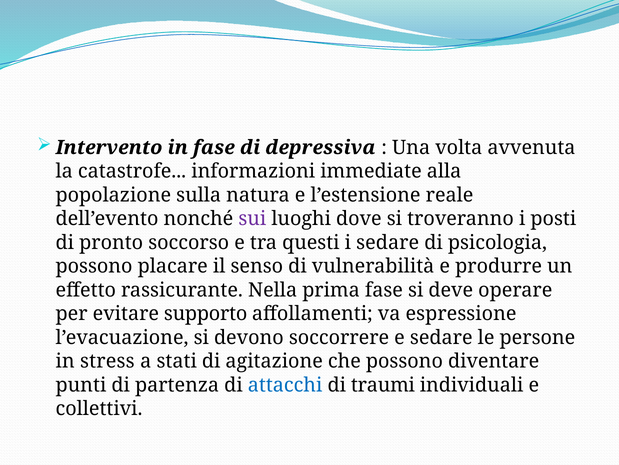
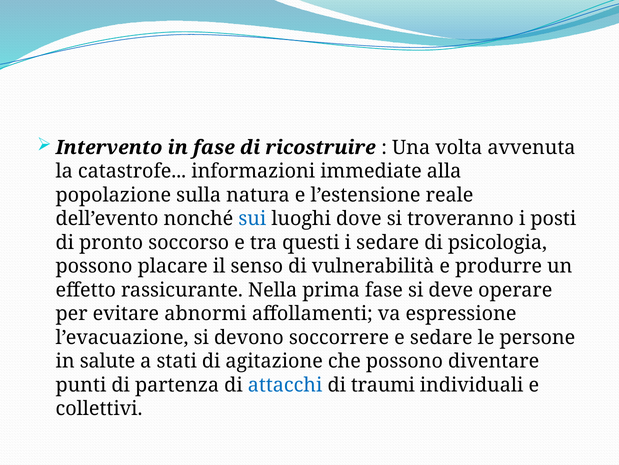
depressiva: depressiva -> ricostruire
sui colour: purple -> blue
supporto: supporto -> abnormi
stress: stress -> salute
